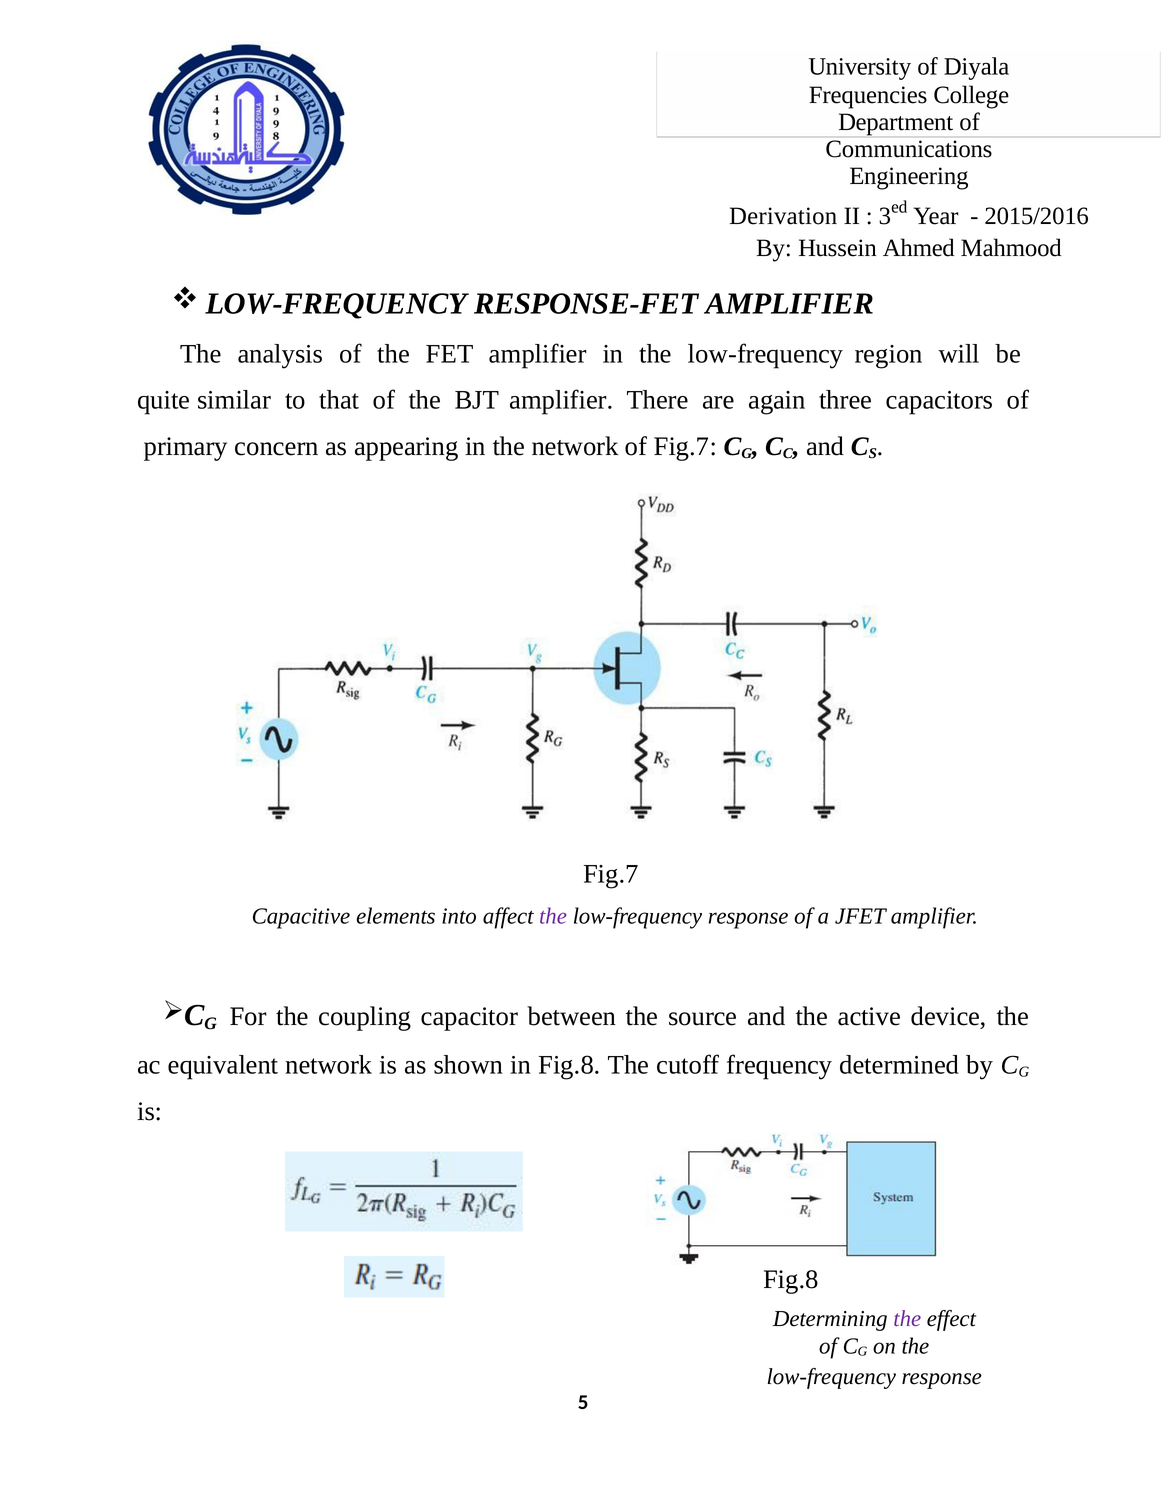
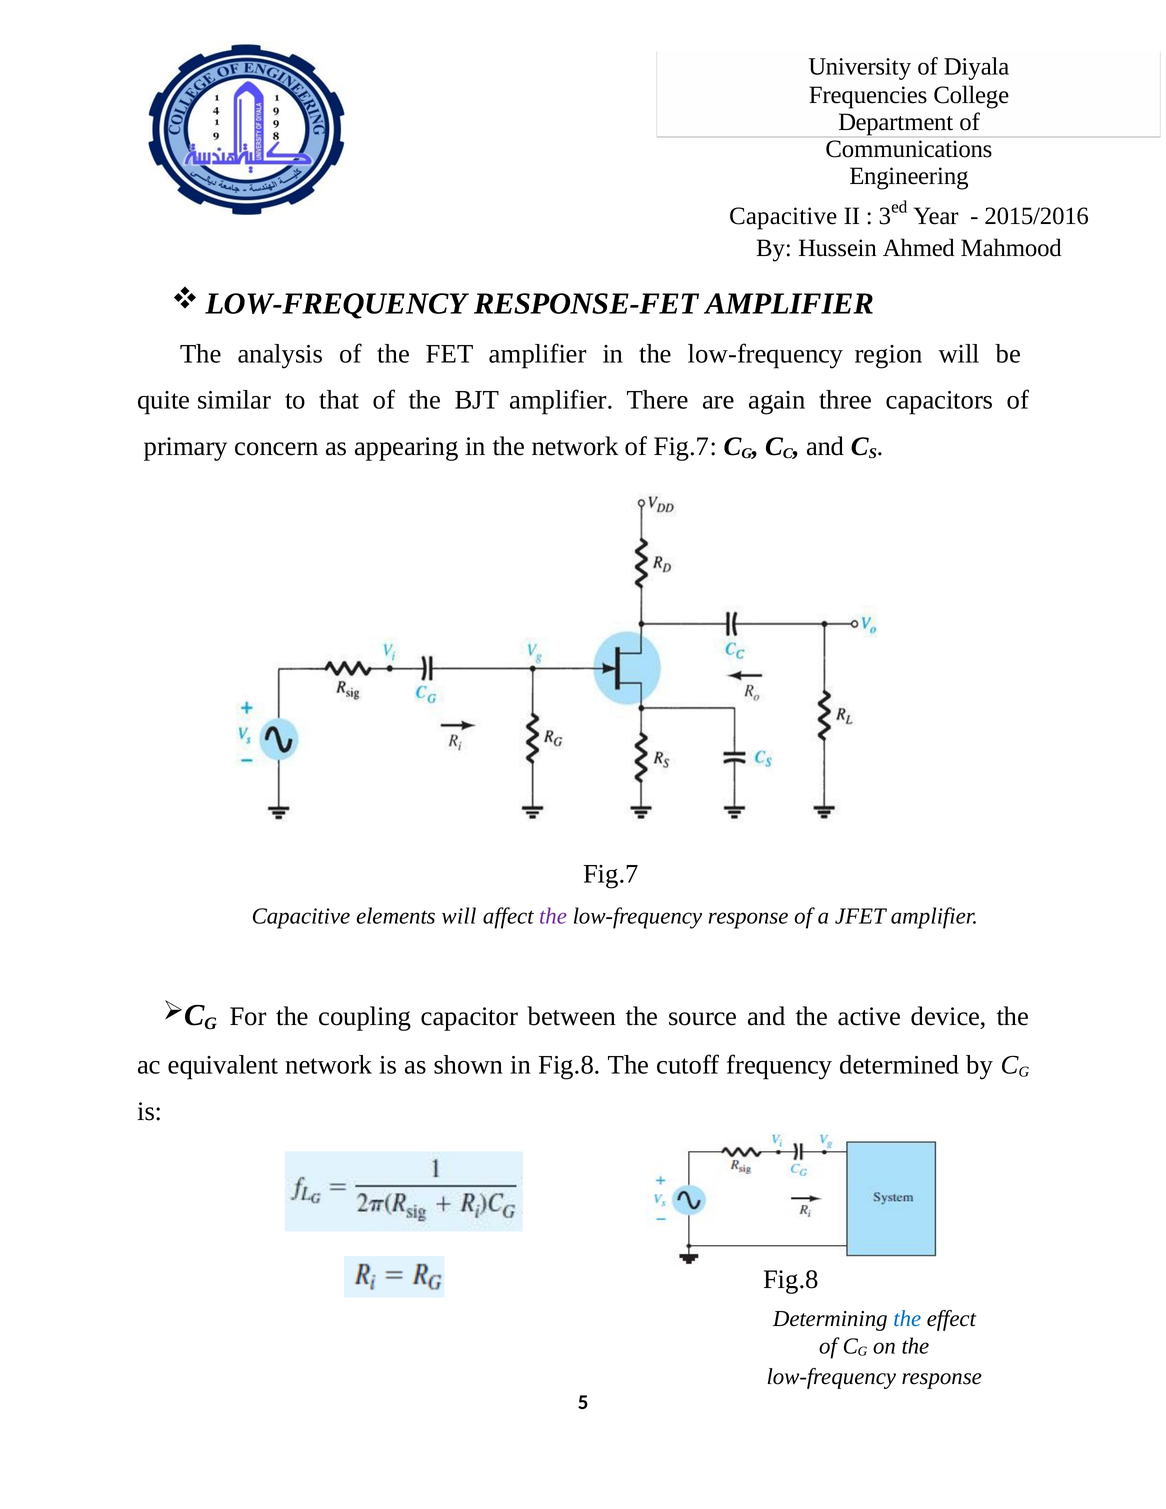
Derivation at (783, 216): Derivation -> Capacitive
elements into: into -> will
the at (907, 1319) colour: purple -> blue
